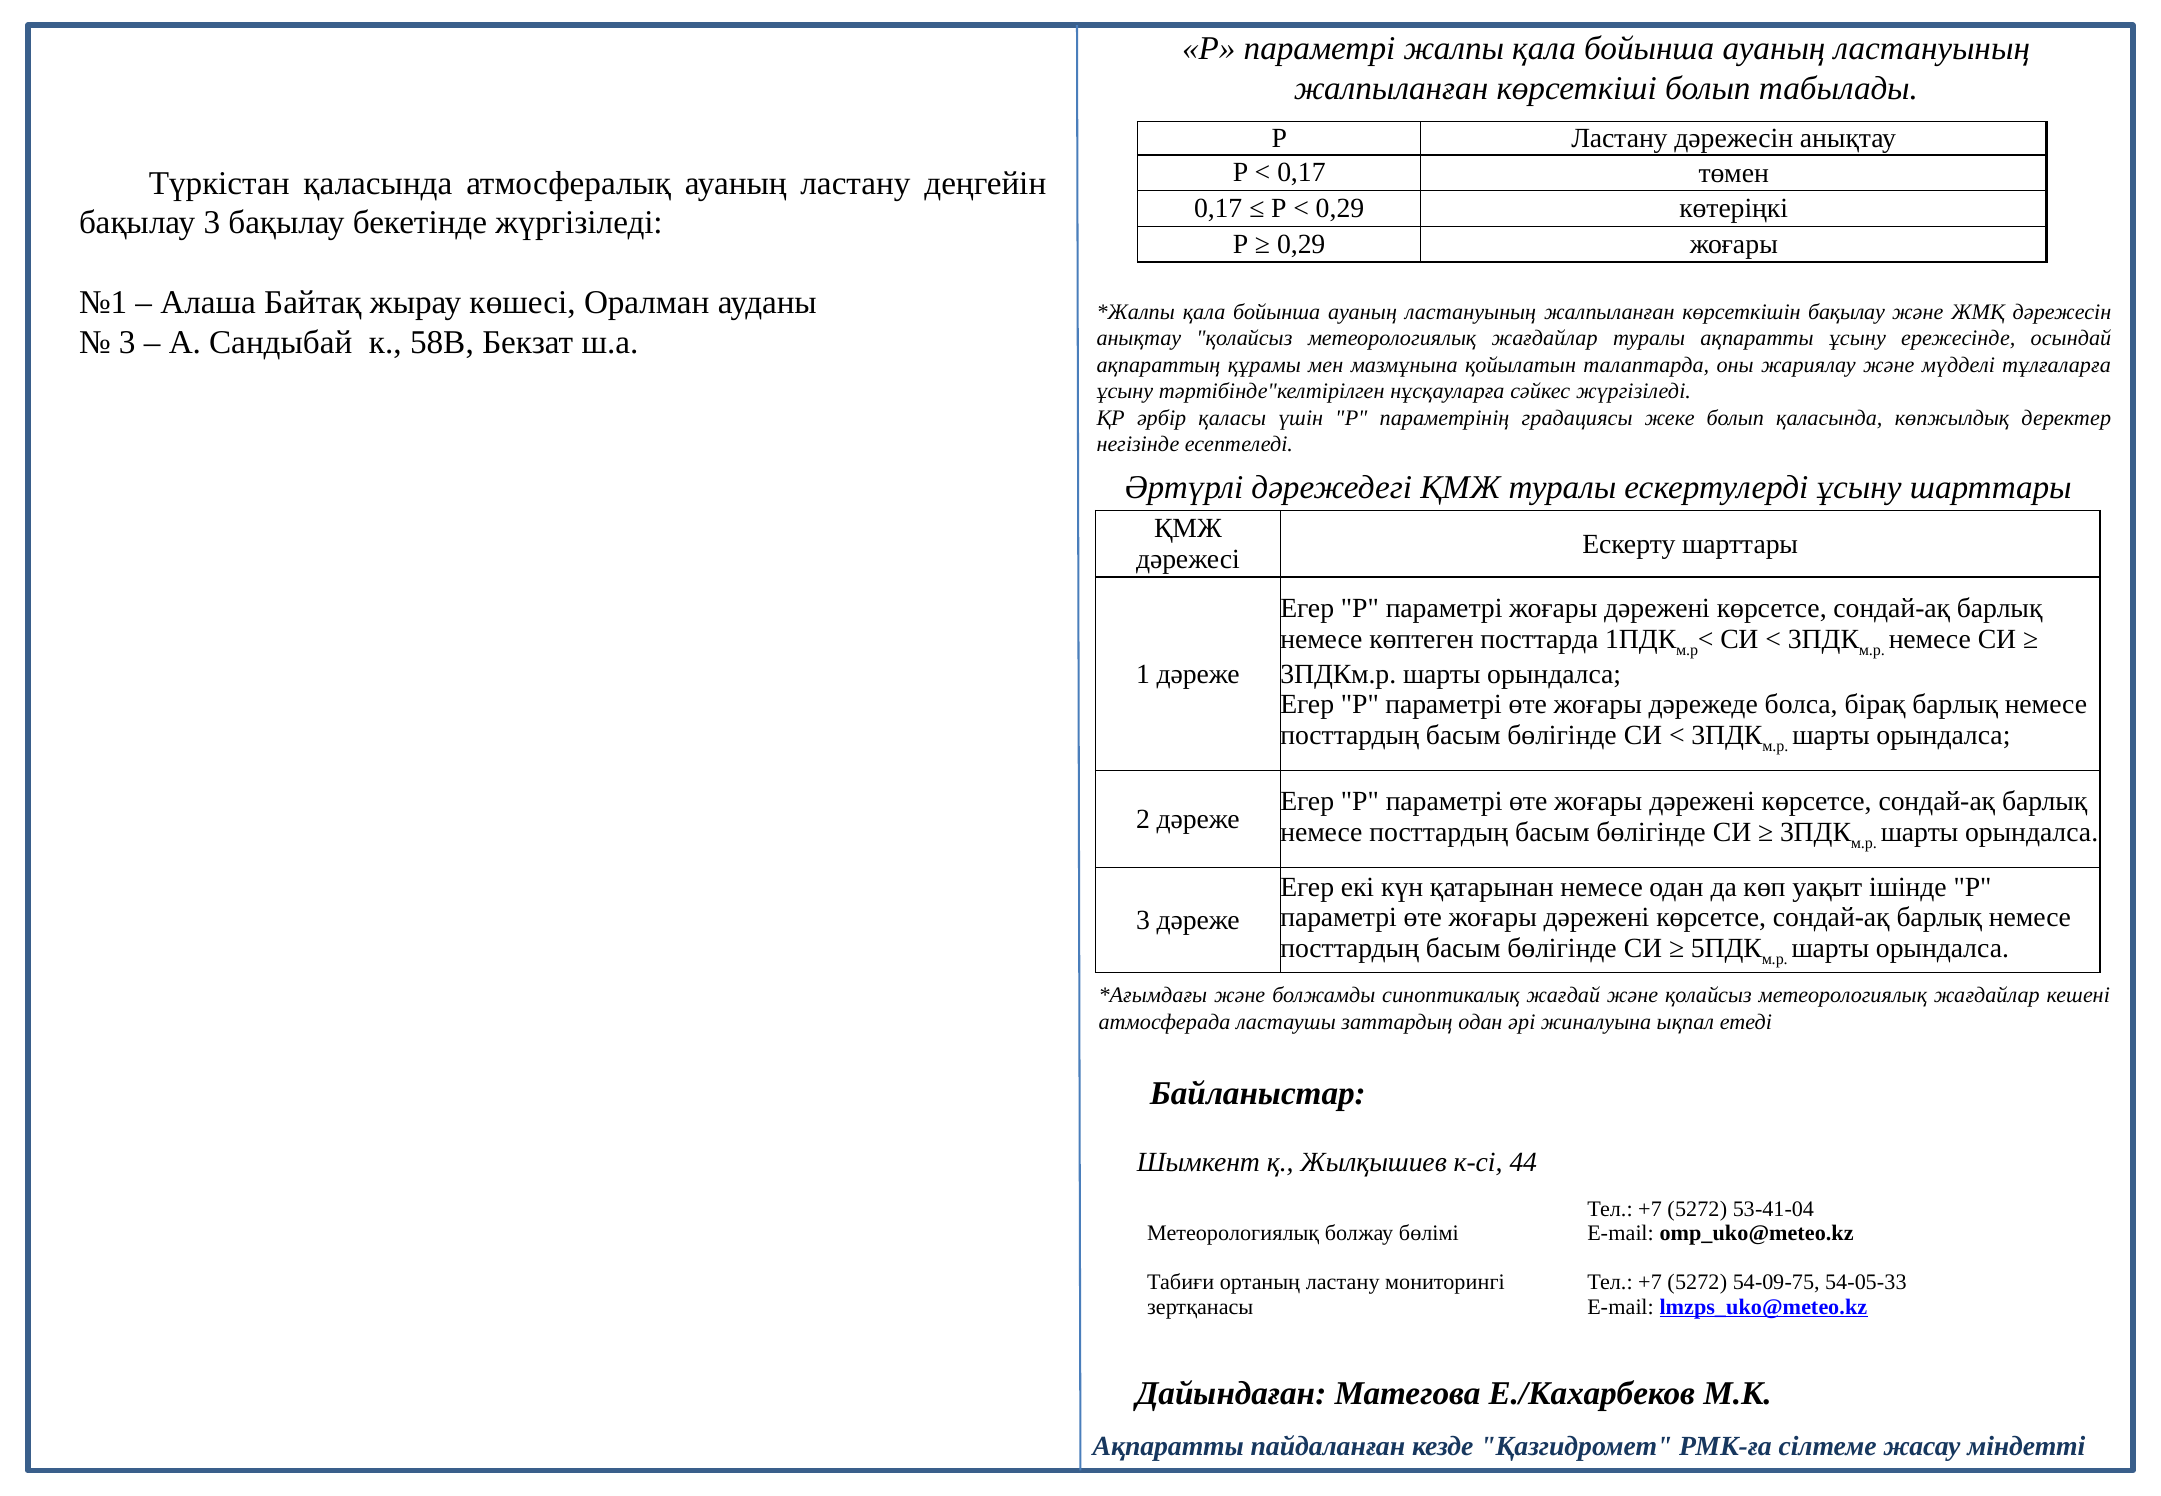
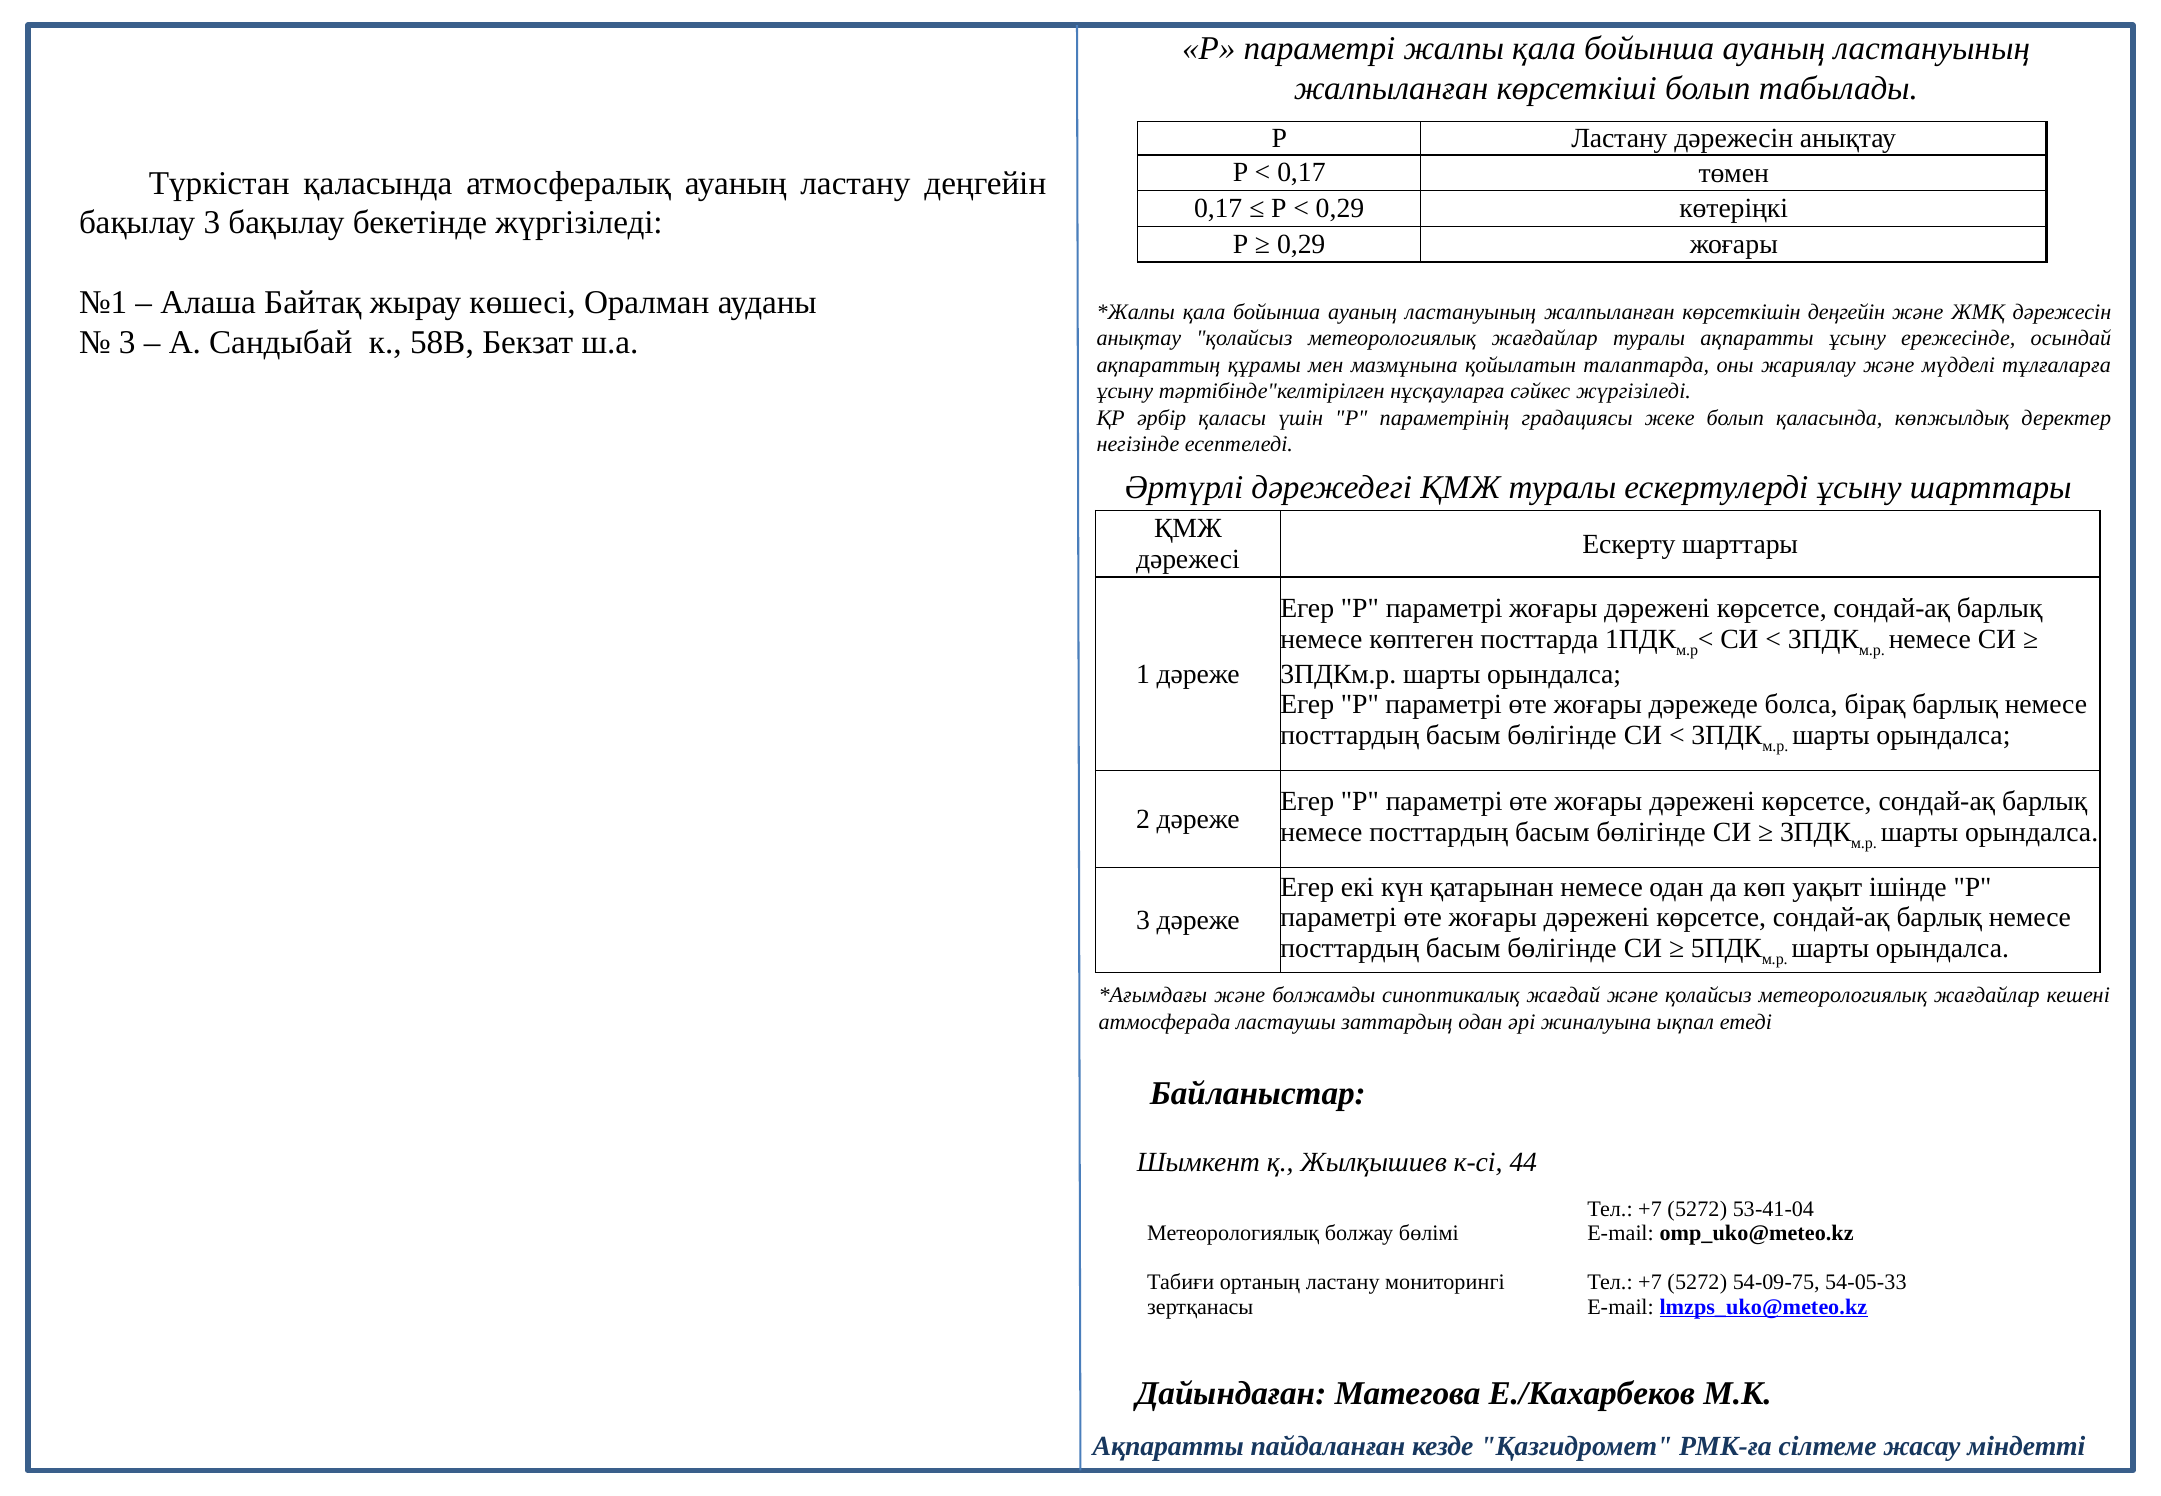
көрсеткішін бақылау: бақылау -> деңгейін
